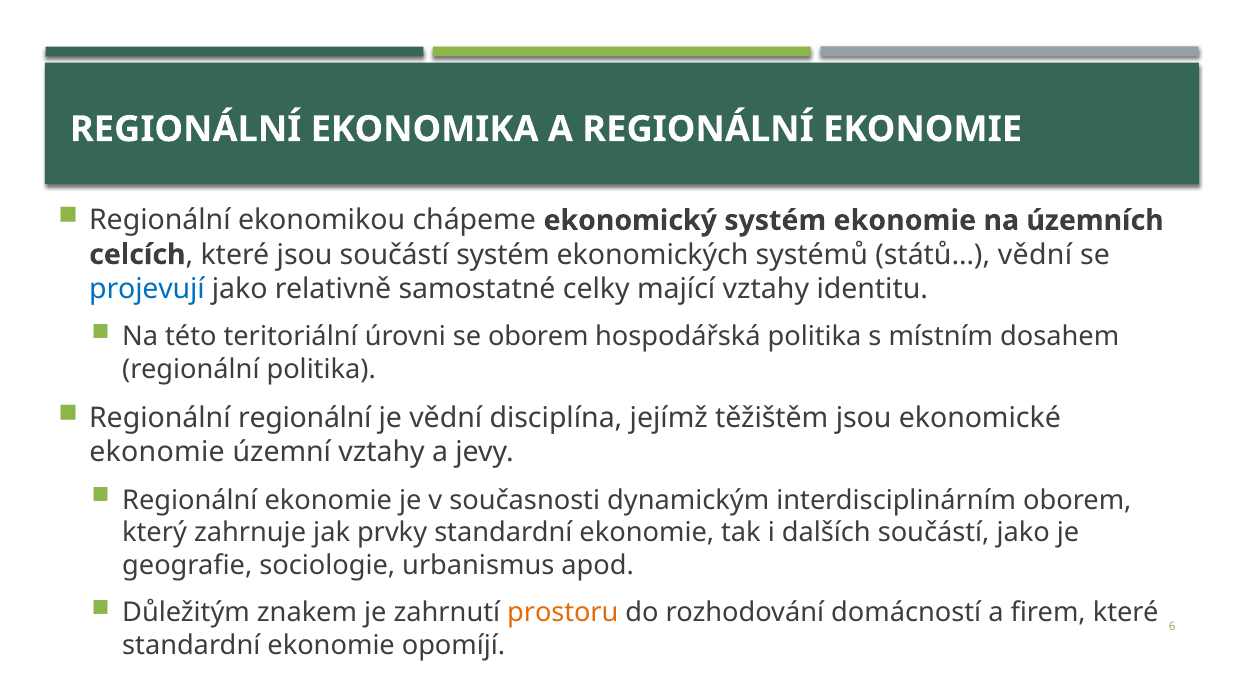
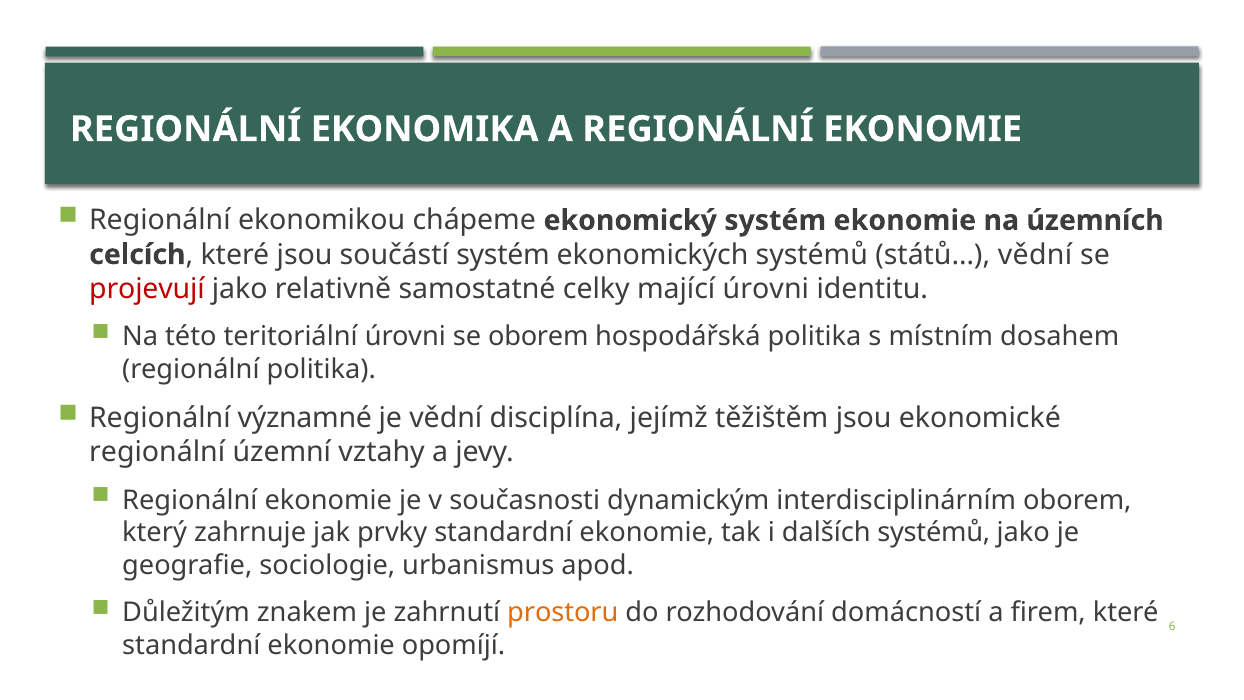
projevují colour: blue -> red
mající vztahy: vztahy -> úrovni
Regionální regionální: regionální -> významné
ekonomie at (157, 452): ekonomie -> regionální
dalších součástí: součástí -> systémů
